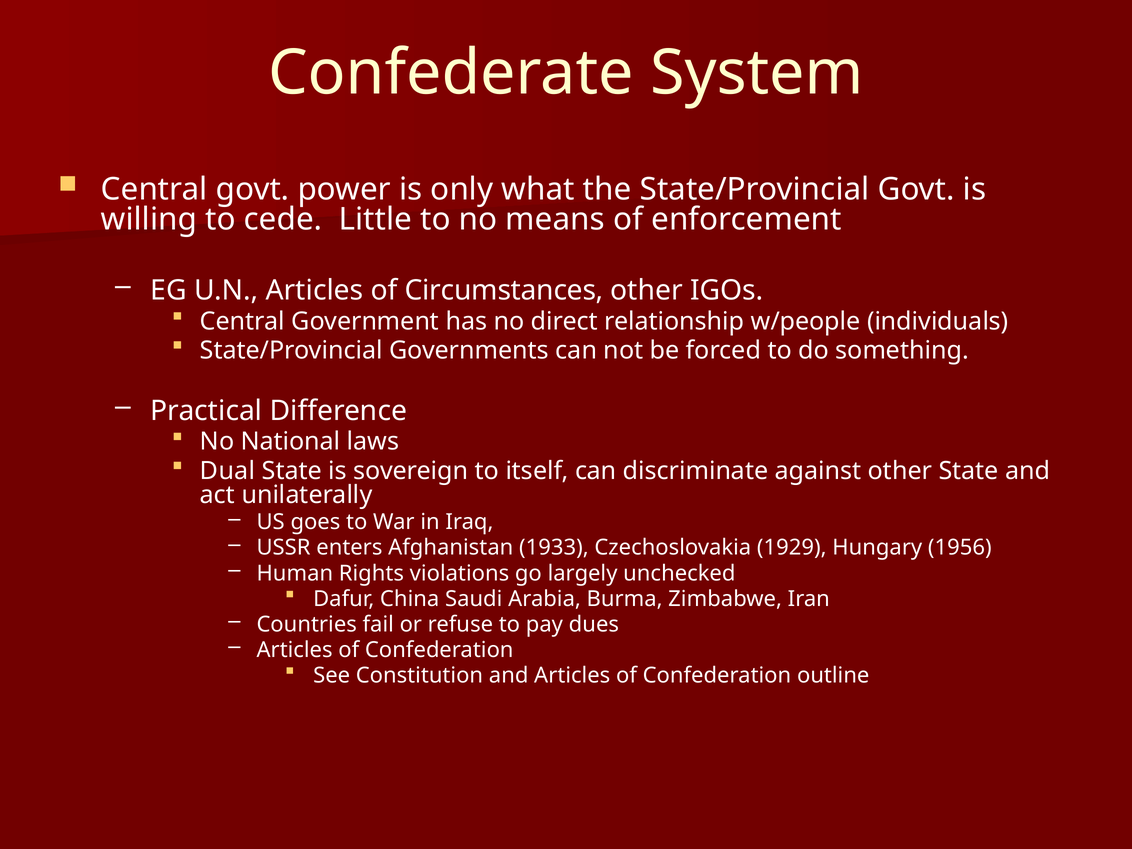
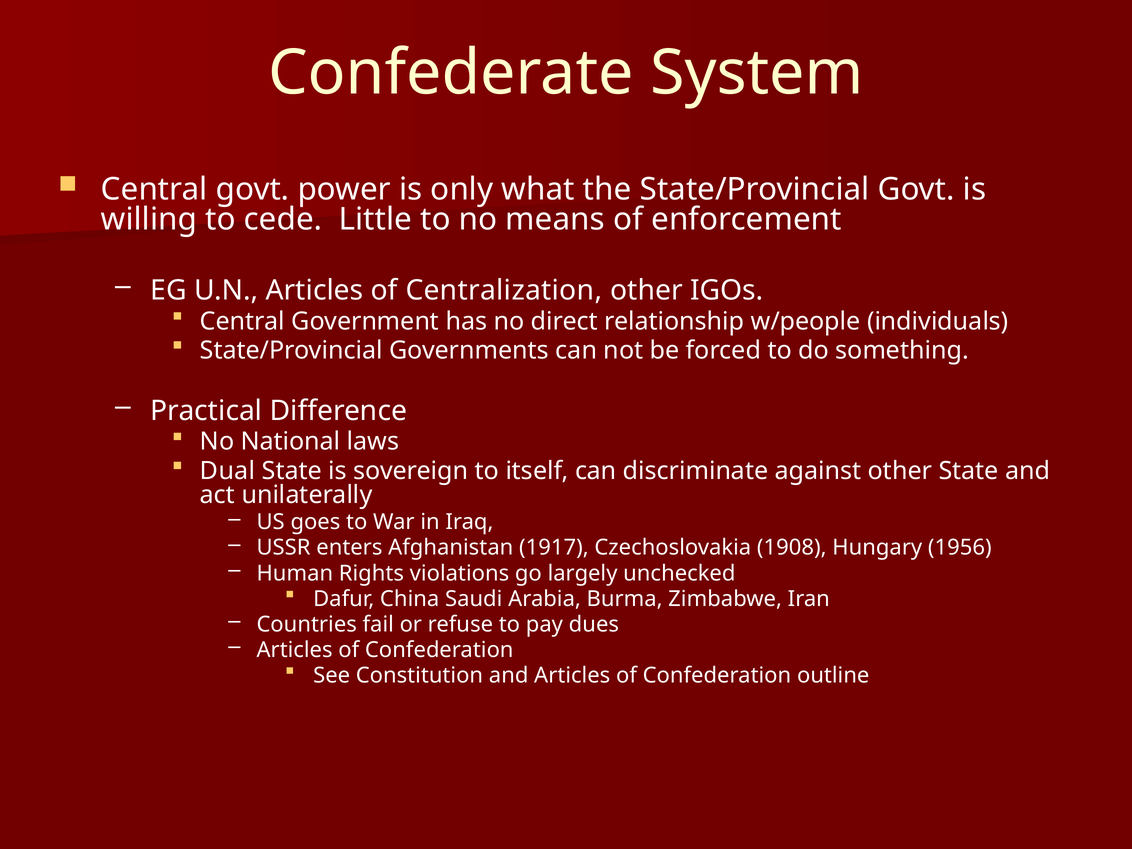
Circumstances: Circumstances -> Centralization
1933: 1933 -> 1917
1929: 1929 -> 1908
